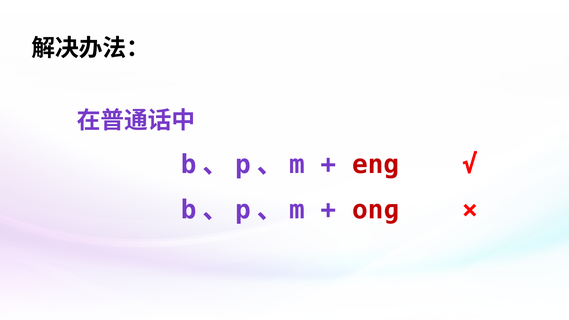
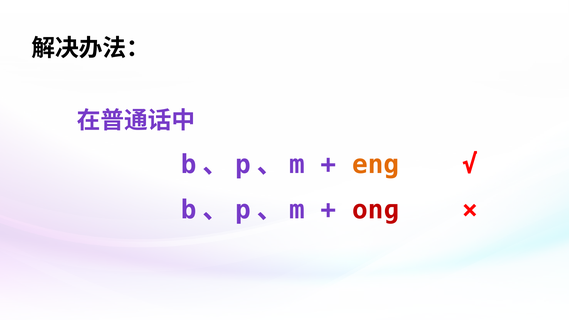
eng colour: red -> orange
